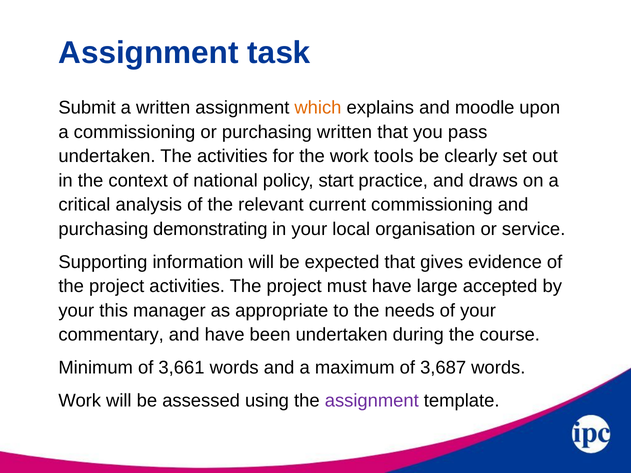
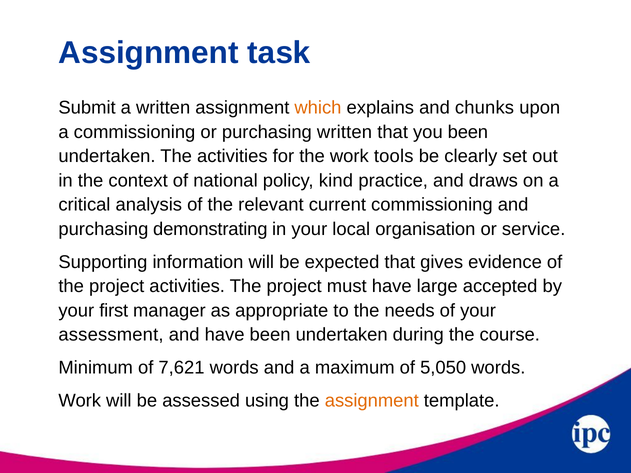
moodle: moodle -> chunks
you pass: pass -> been
start: start -> kind
this: this -> first
commentary: commentary -> assessment
3,661: 3,661 -> 7,621
3,687: 3,687 -> 5,050
assignment at (372, 401) colour: purple -> orange
